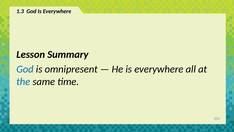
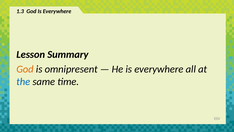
God at (25, 69) colour: blue -> orange
